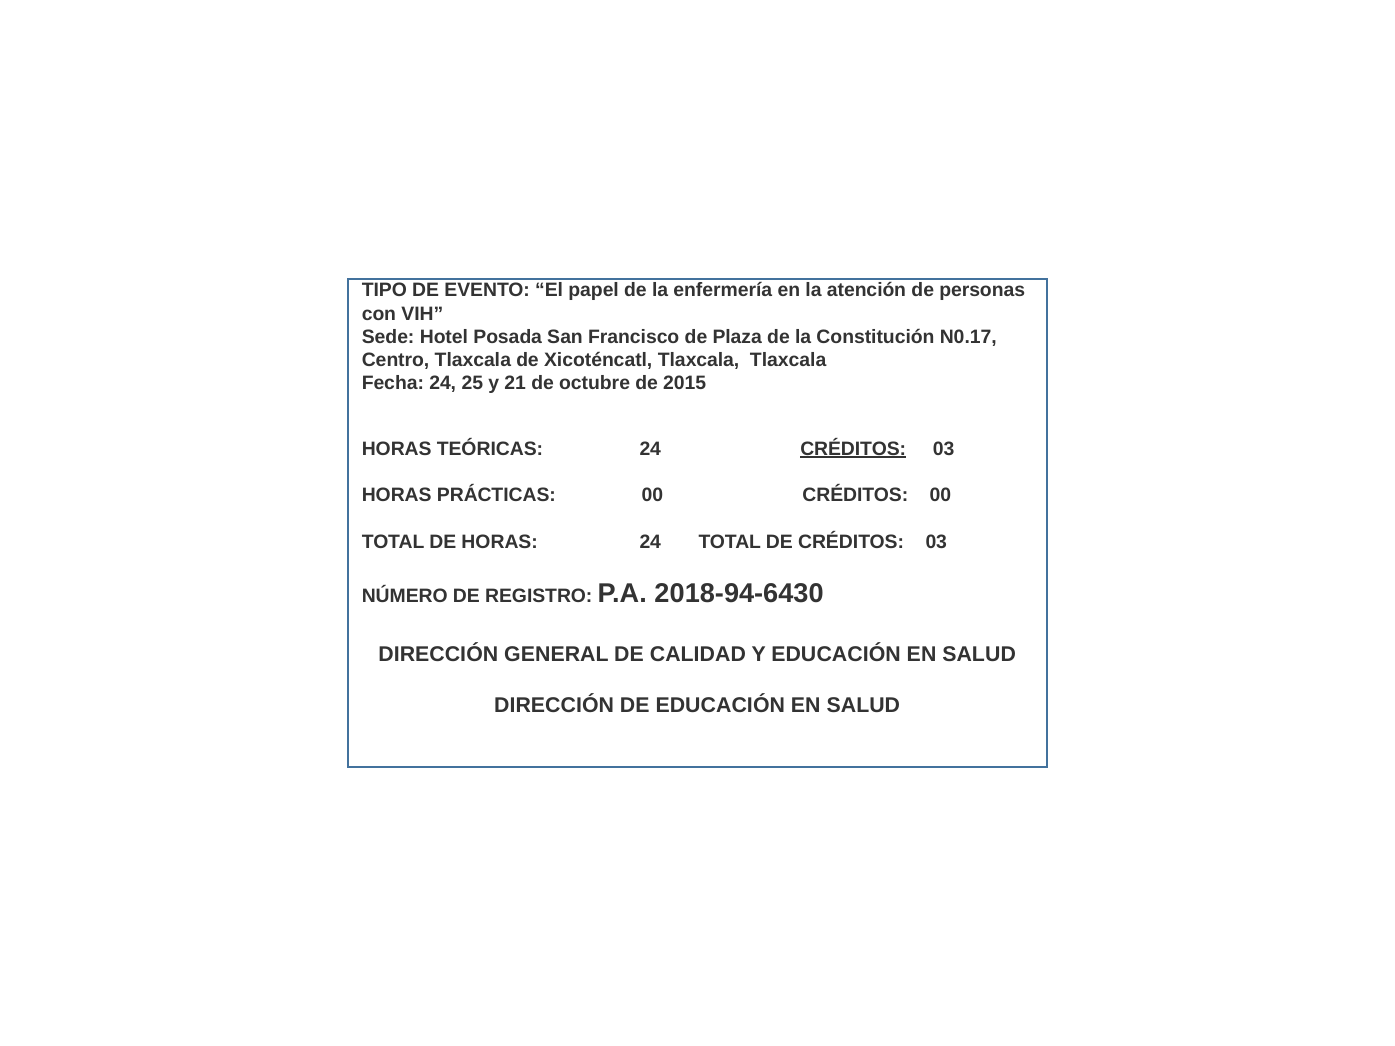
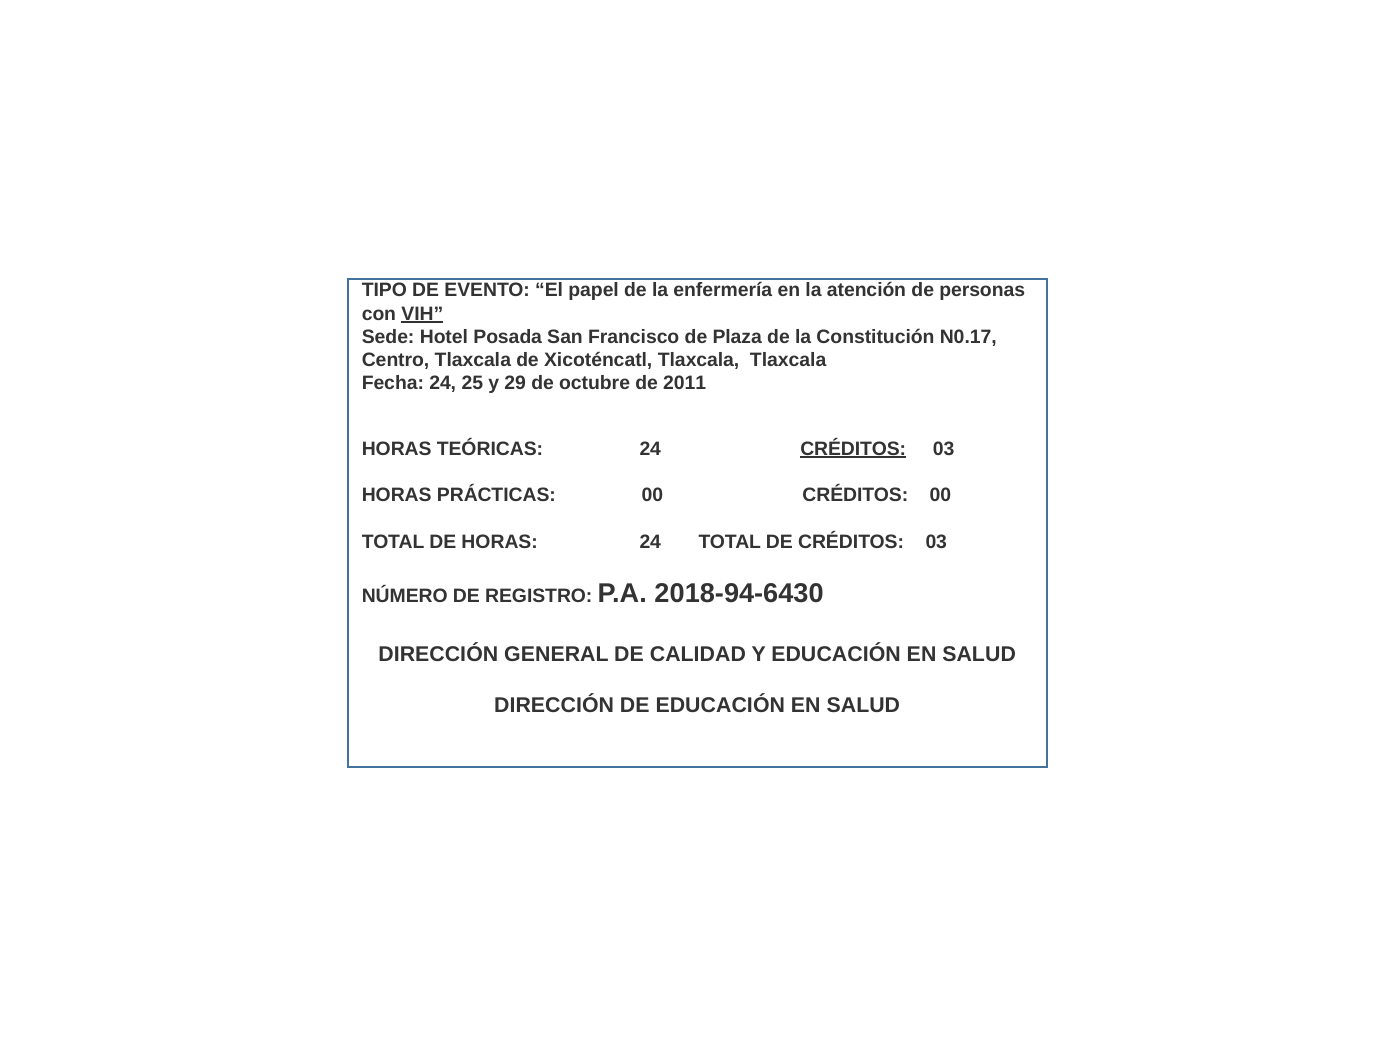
VIH underline: none -> present
21: 21 -> 29
2015: 2015 -> 2011
